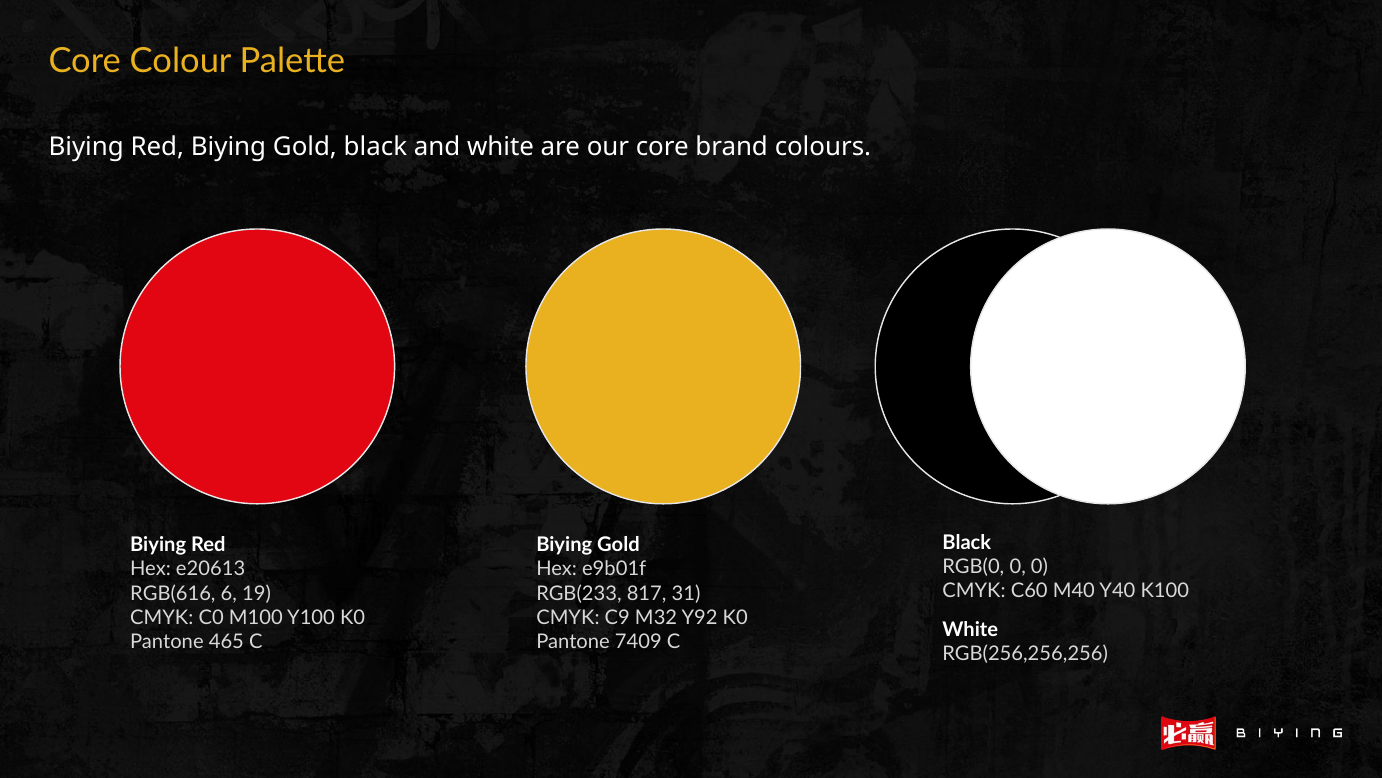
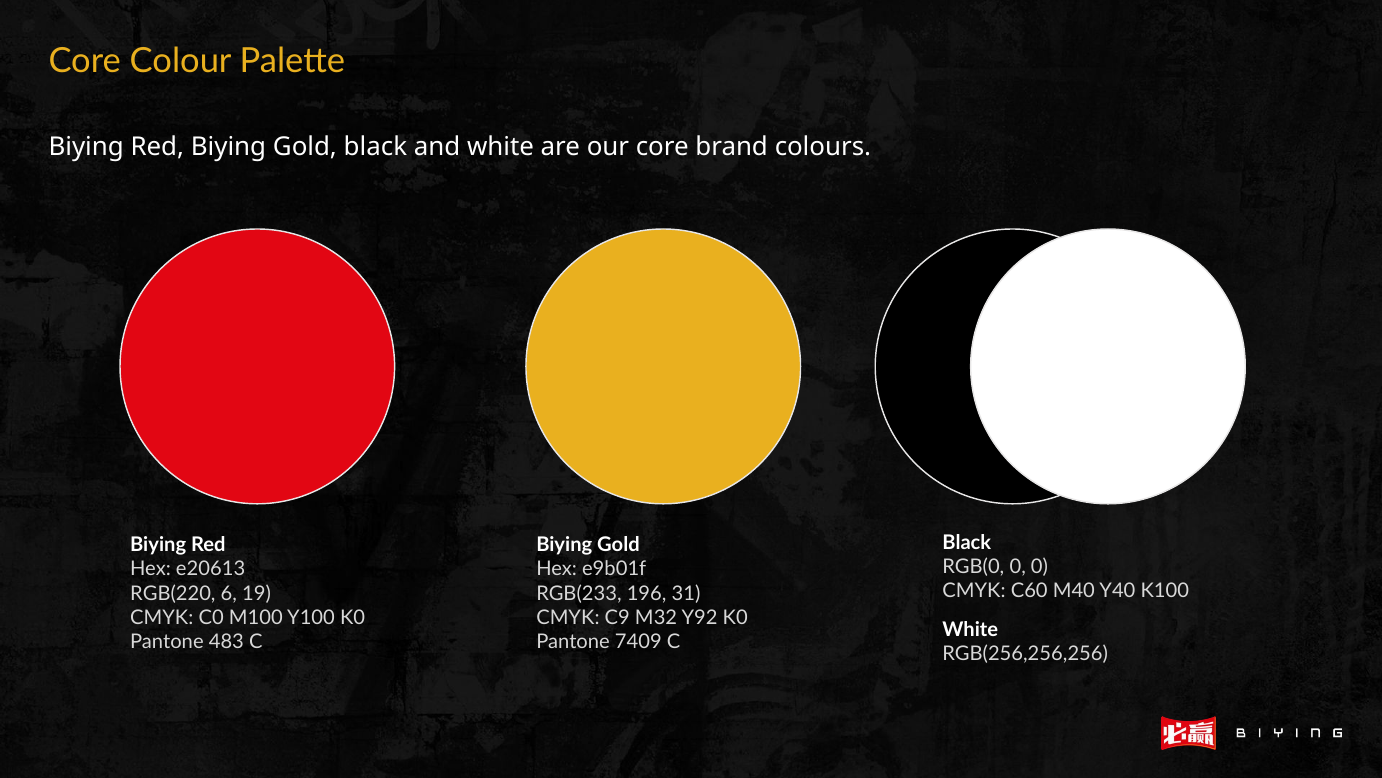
RGB(616: RGB(616 -> RGB(220
817: 817 -> 196
465: 465 -> 483
